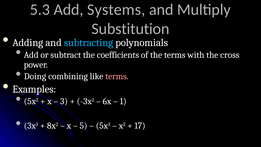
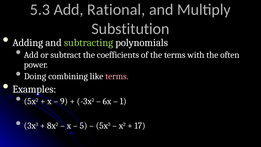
Systems: Systems -> Rational
subtracting colour: light blue -> light green
cross: cross -> often
3: 3 -> 9
